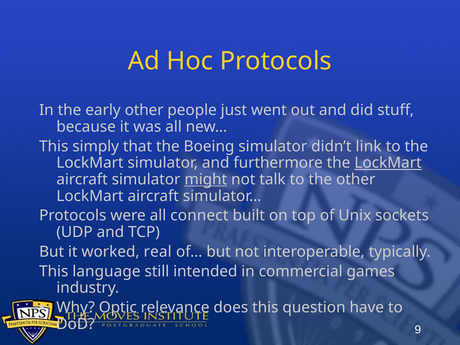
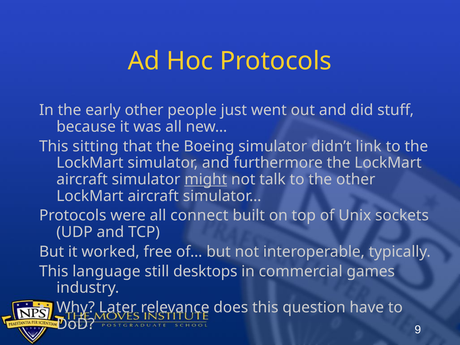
simply: simply -> sitting
LockMart at (388, 163) underline: present -> none
real: real -> free
intended: intended -> desktops
Optic: Optic -> Later
